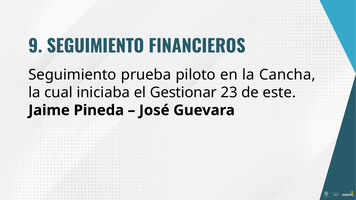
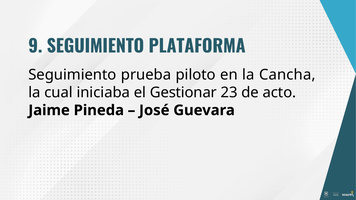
FINANCIEROS: FINANCIEROS -> PLATAFORMA
este: este -> acto
